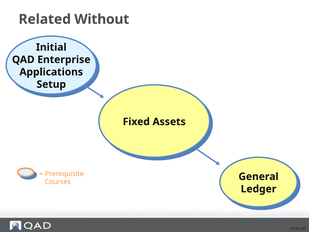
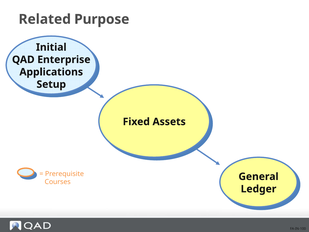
Without: Without -> Purpose
